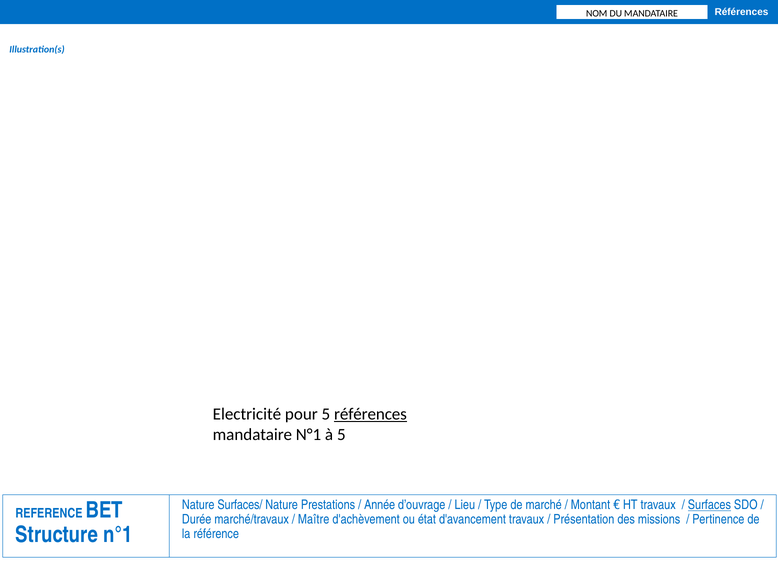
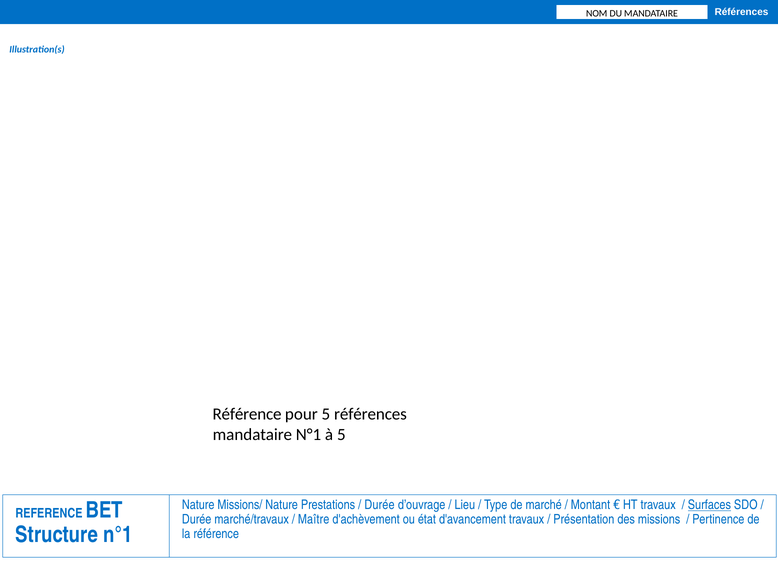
Electricité at (247, 414): Electricité -> Référence
références at (370, 414) underline: present -> none
Surfaces/: Surfaces/ -> Missions/
Année at (380, 505): Année -> Durée
